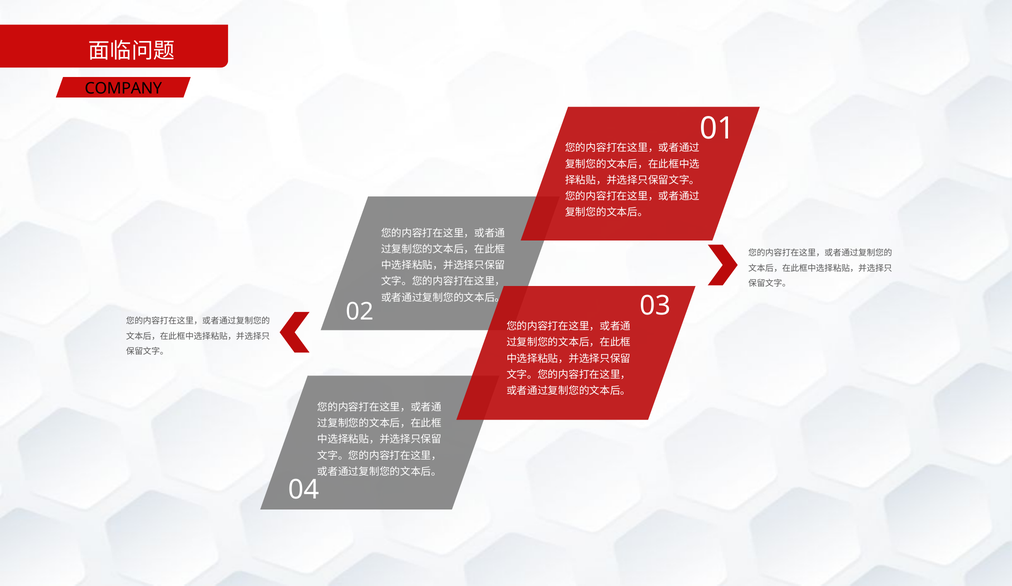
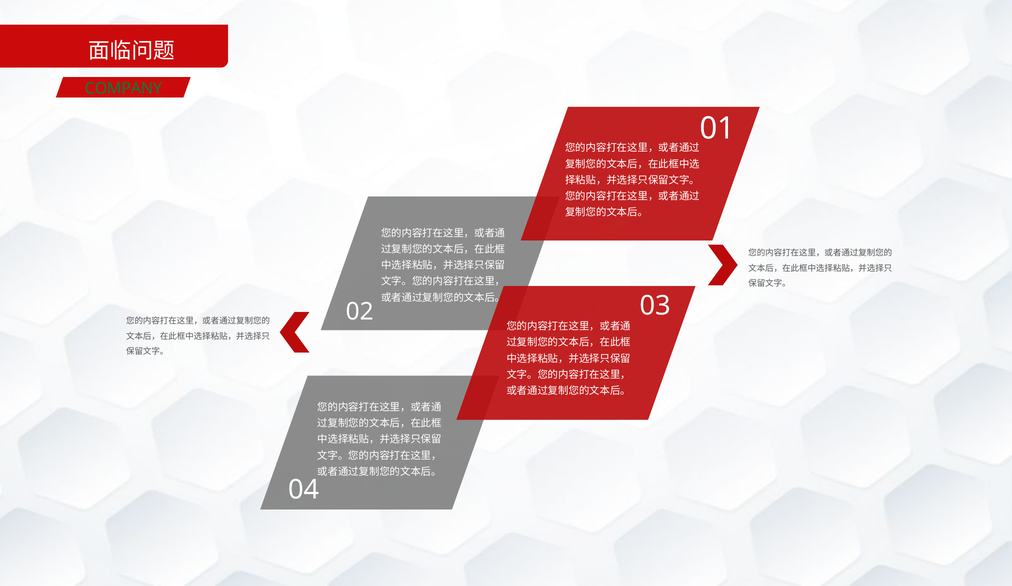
COMPANY colour: black -> green
